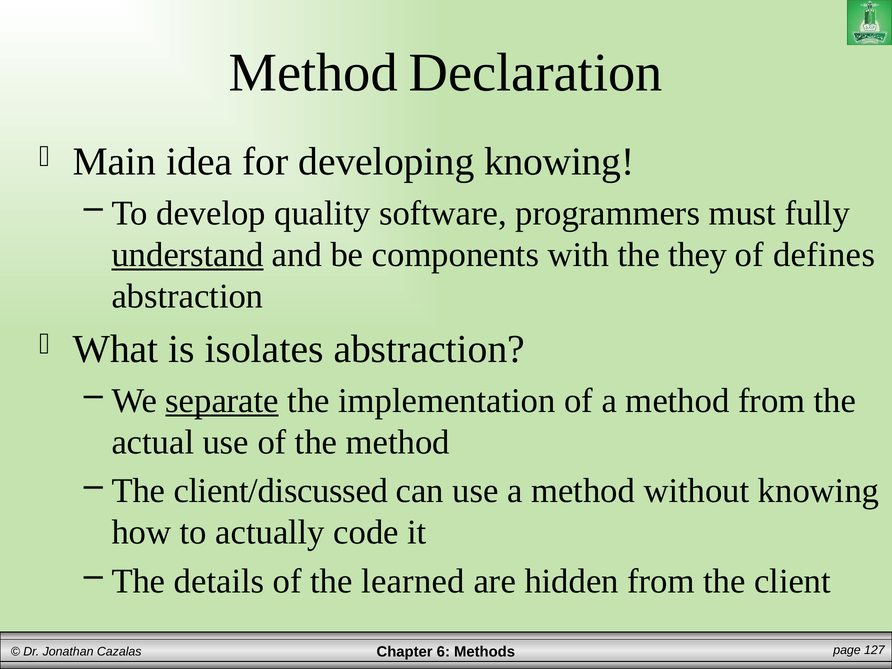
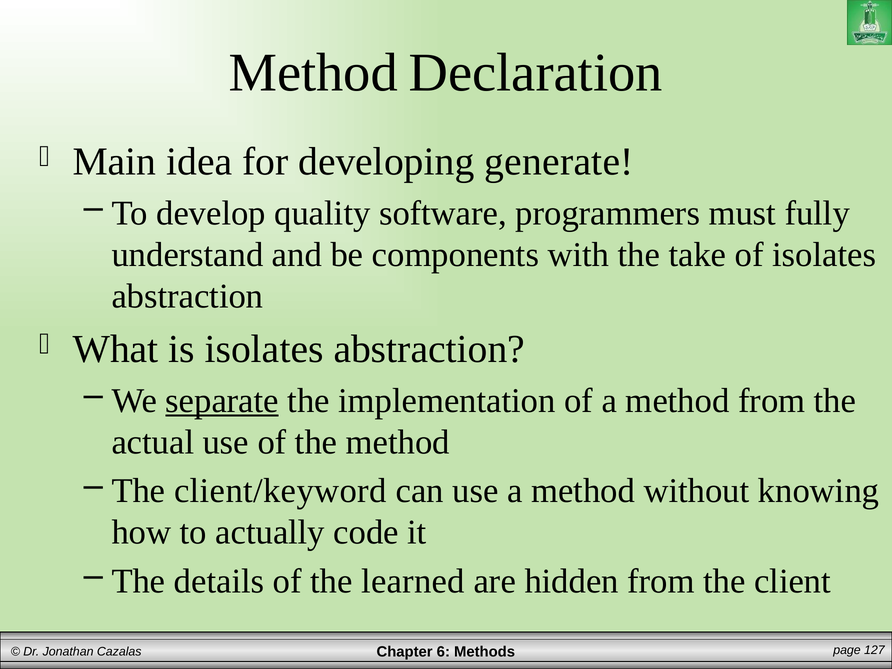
developing knowing: knowing -> generate
understand underline: present -> none
they: they -> take
of defines: defines -> isolates
client/discussed: client/discussed -> client/keyword
